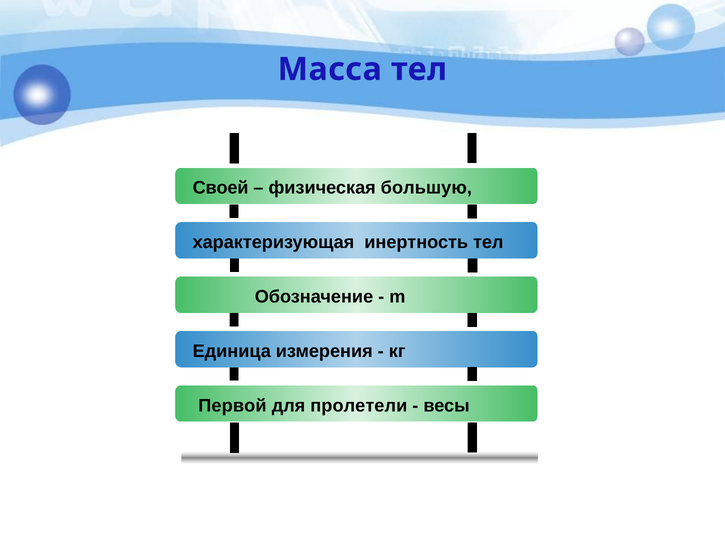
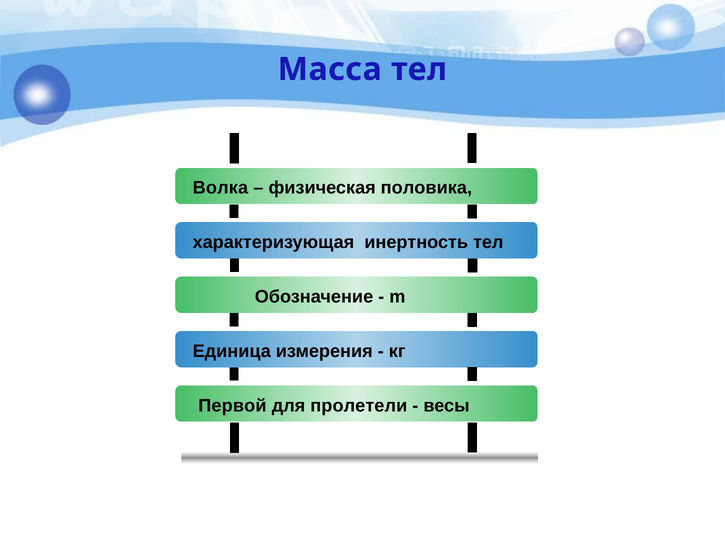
Своей: Своей -> Волка
большую: большую -> половика
